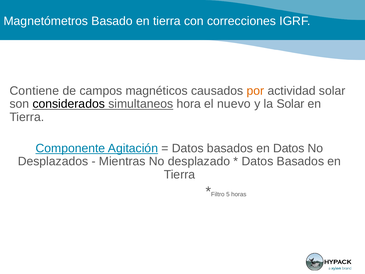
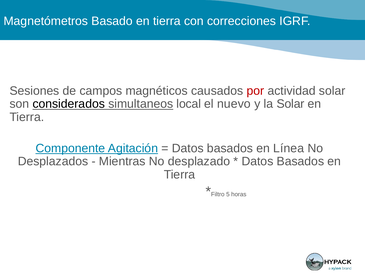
Contiene: Contiene -> Sesiones
por colour: orange -> red
hora: hora -> local
en Datos: Datos -> Línea
